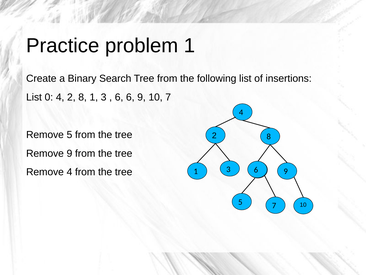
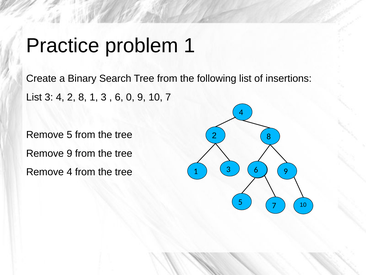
List 0: 0 -> 3
6 6: 6 -> 0
